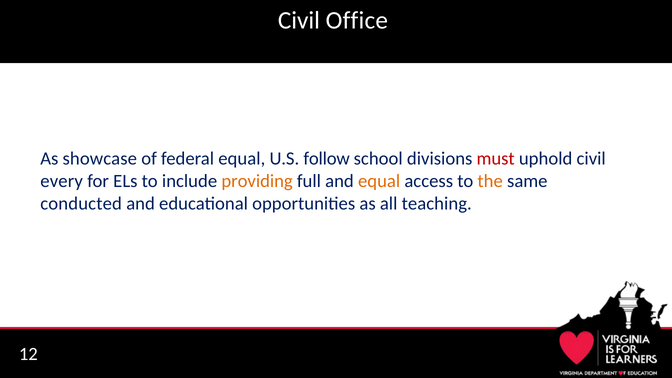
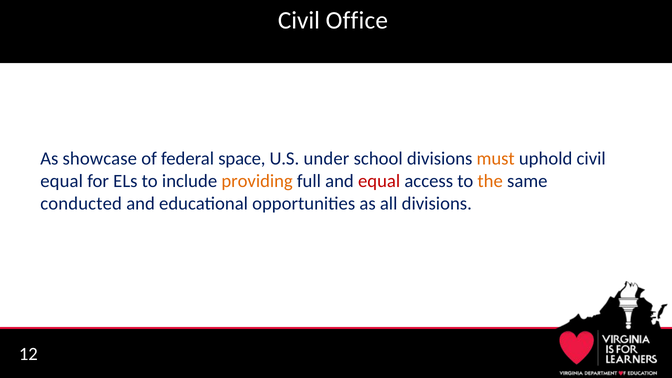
federal equal: equal -> space
follow: follow -> under
must colour: red -> orange
every at (62, 181): every -> equal
equal at (379, 181) colour: orange -> red
all teaching: teaching -> divisions
